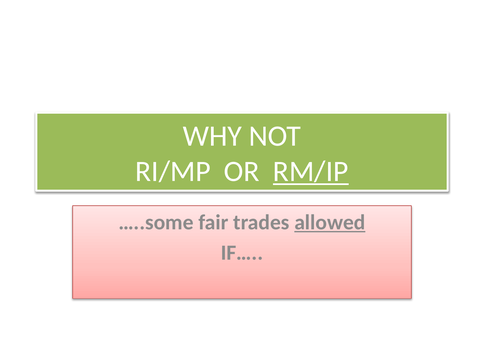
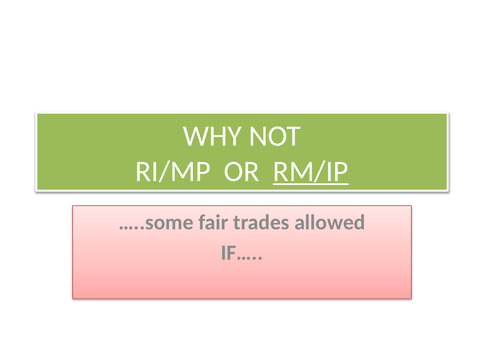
allowed underline: present -> none
